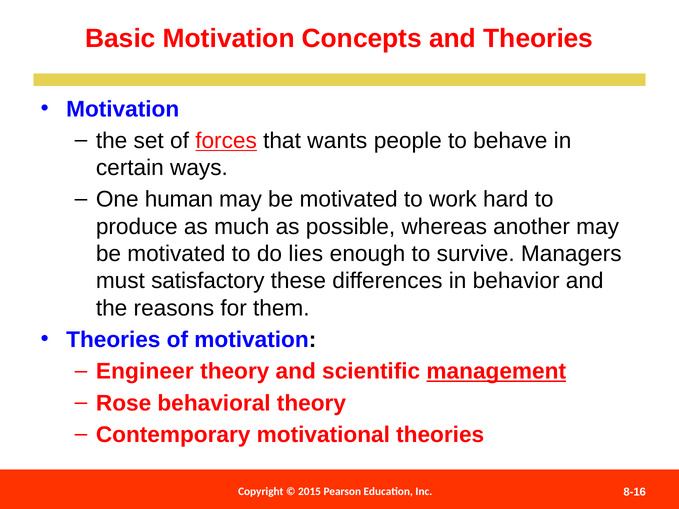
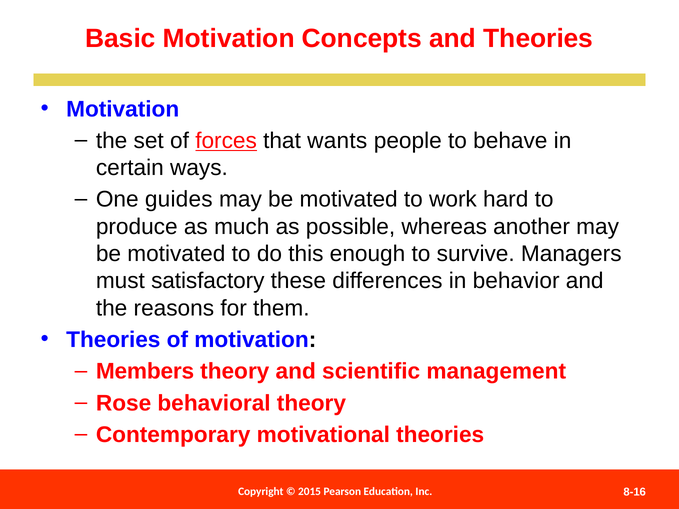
human: human -> guides
lies: lies -> this
Engineer: Engineer -> Members
management underline: present -> none
